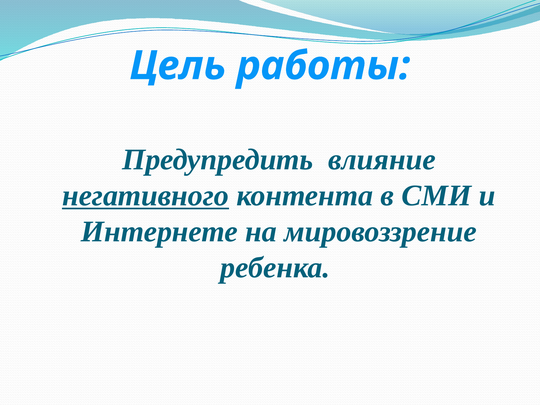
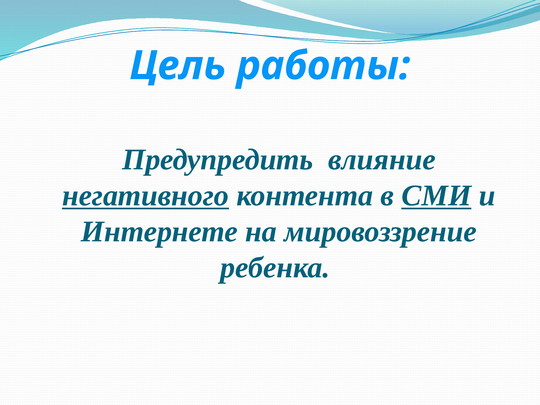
СМИ underline: none -> present
